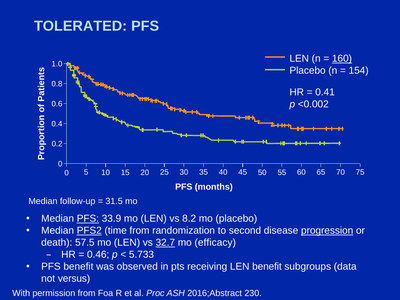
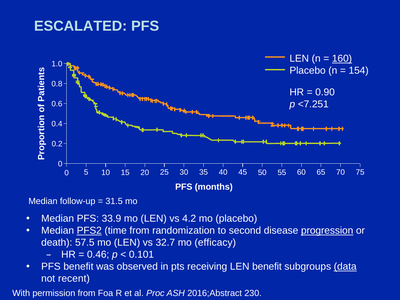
TOLERATED: TOLERATED -> ESCALATED
0.41: 0.41 -> 0.90
<0.002: <0.002 -> <7.251
PFS at (88, 219) underline: present -> none
8.2: 8.2 -> 4.2
32.7 underline: present -> none
5.733: 5.733 -> 0.101
data underline: none -> present
versus: versus -> recent
